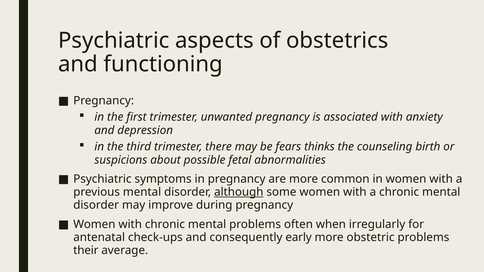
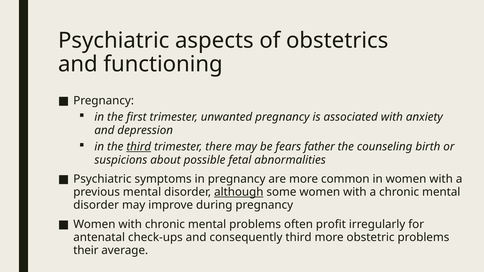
third at (139, 147) underline: none -> present
thinks: thinks -> father
when: when -> profit
consequently early: early -> third
